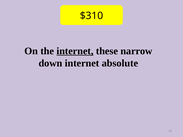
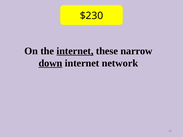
$310: $310 -> $230
down underline: none -> present
absolute: absolute -> network
